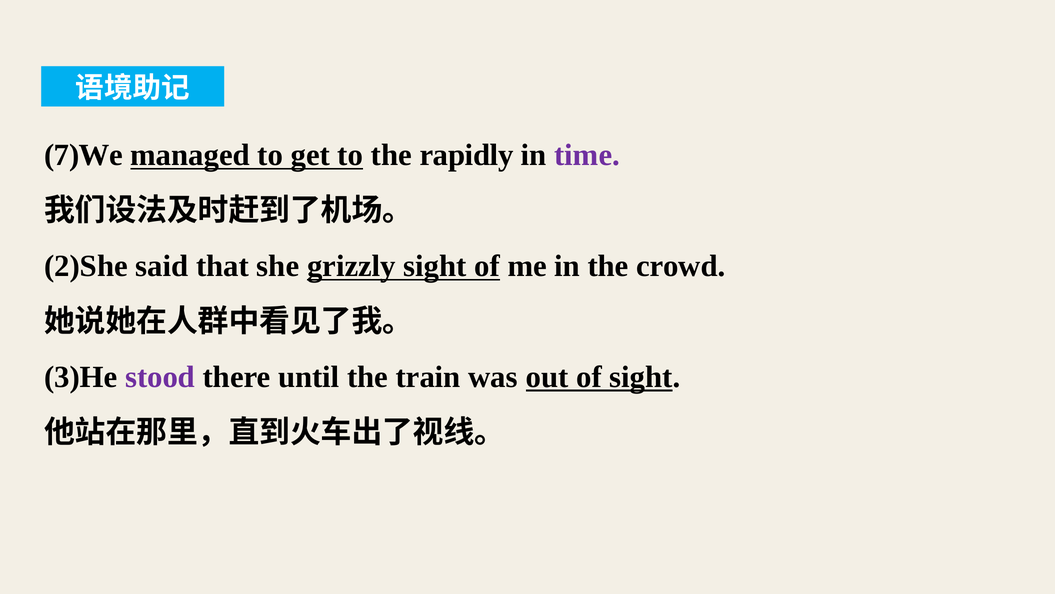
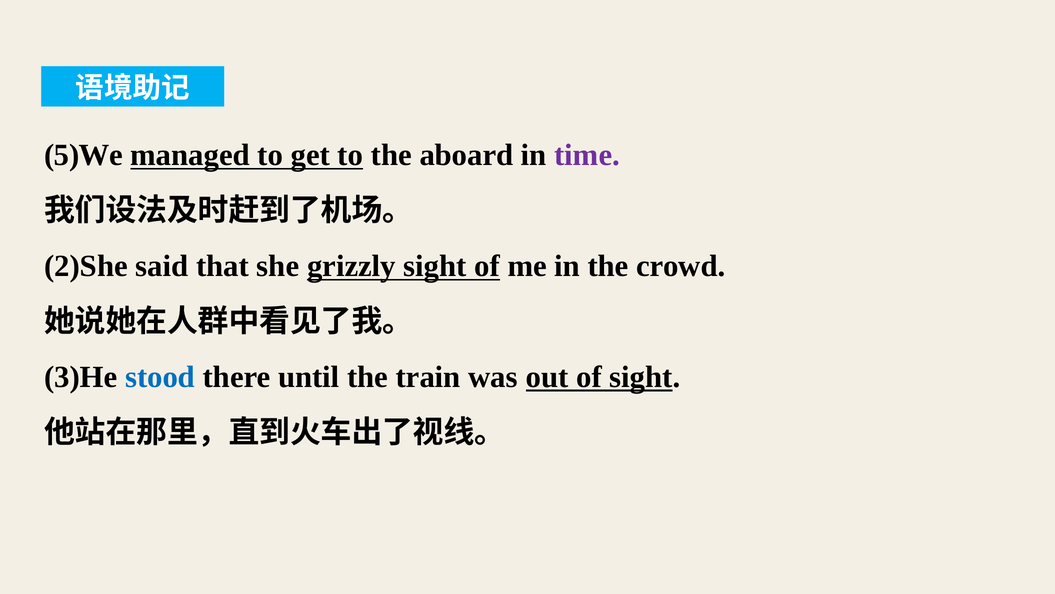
7)We: 7)We -> 5)We
rapidly: rapidly -> aboard
stood colour: purple -> blue
